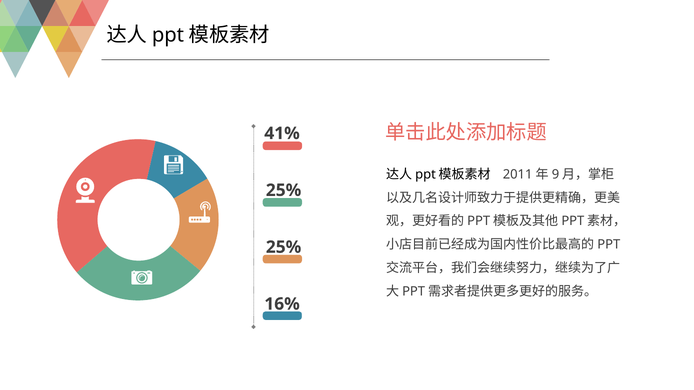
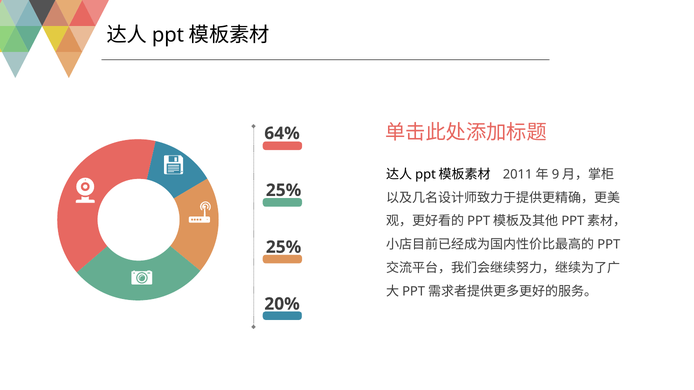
41%: 41% -> 64%
16%: 16% -> 20%
